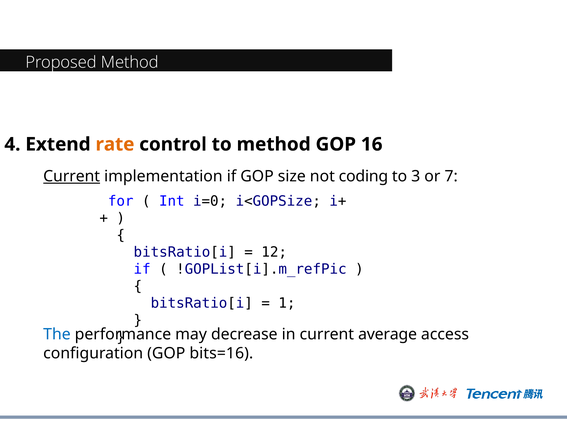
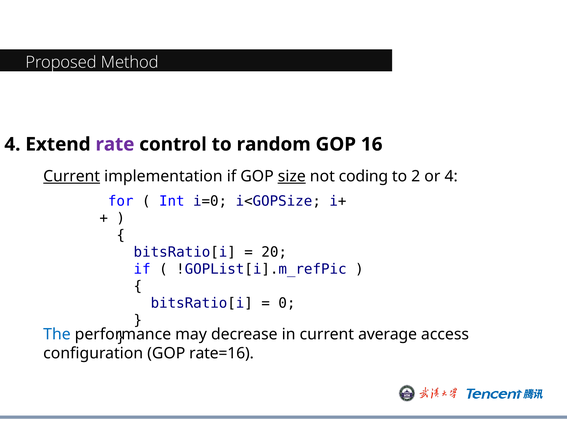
rate colour: orange -> purple
to method: method -> random
size underline: none -> present
3: 3 -> 2
or 7: 7 -> 4
12: 12 -> 20
1: 1 -> 0
bits=16: bits=16 -> rate=16
